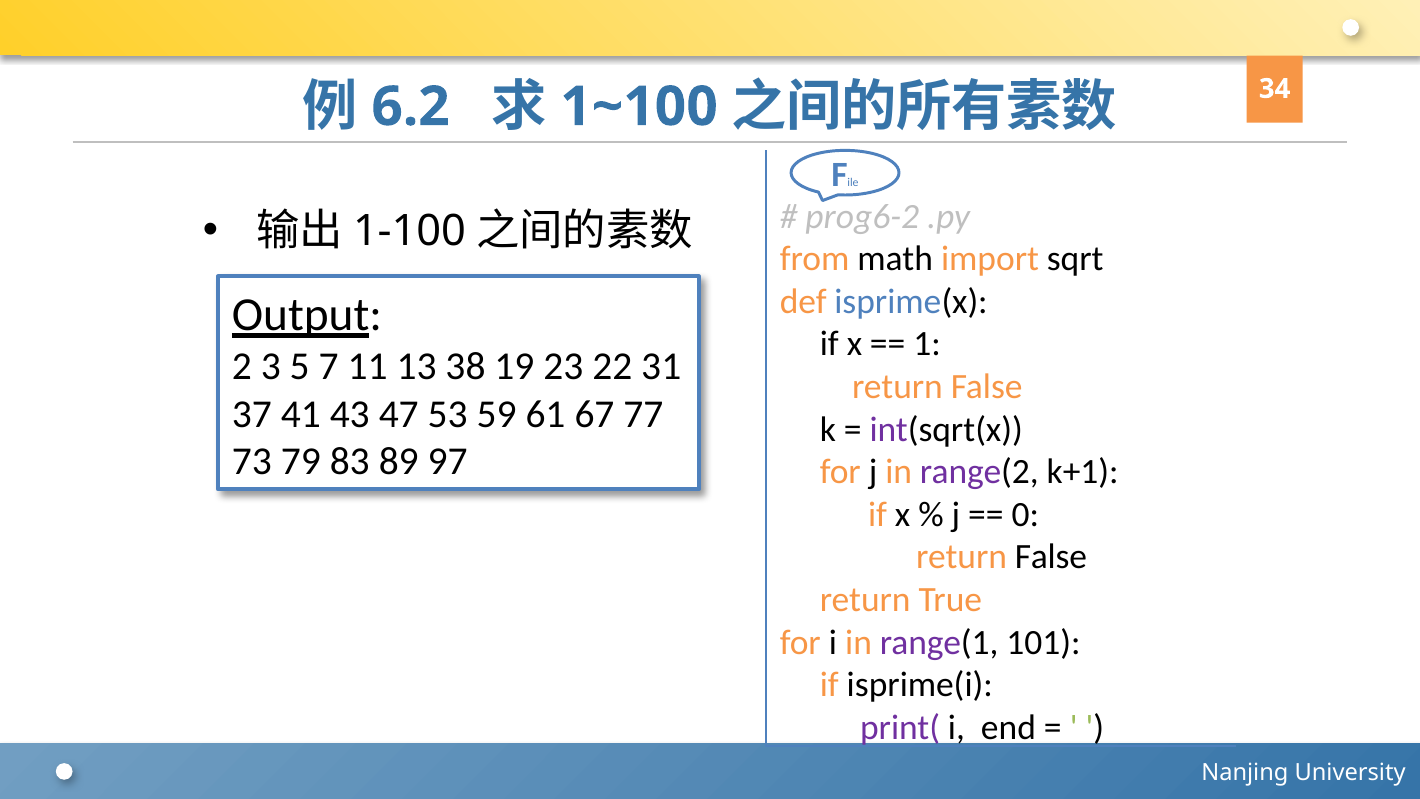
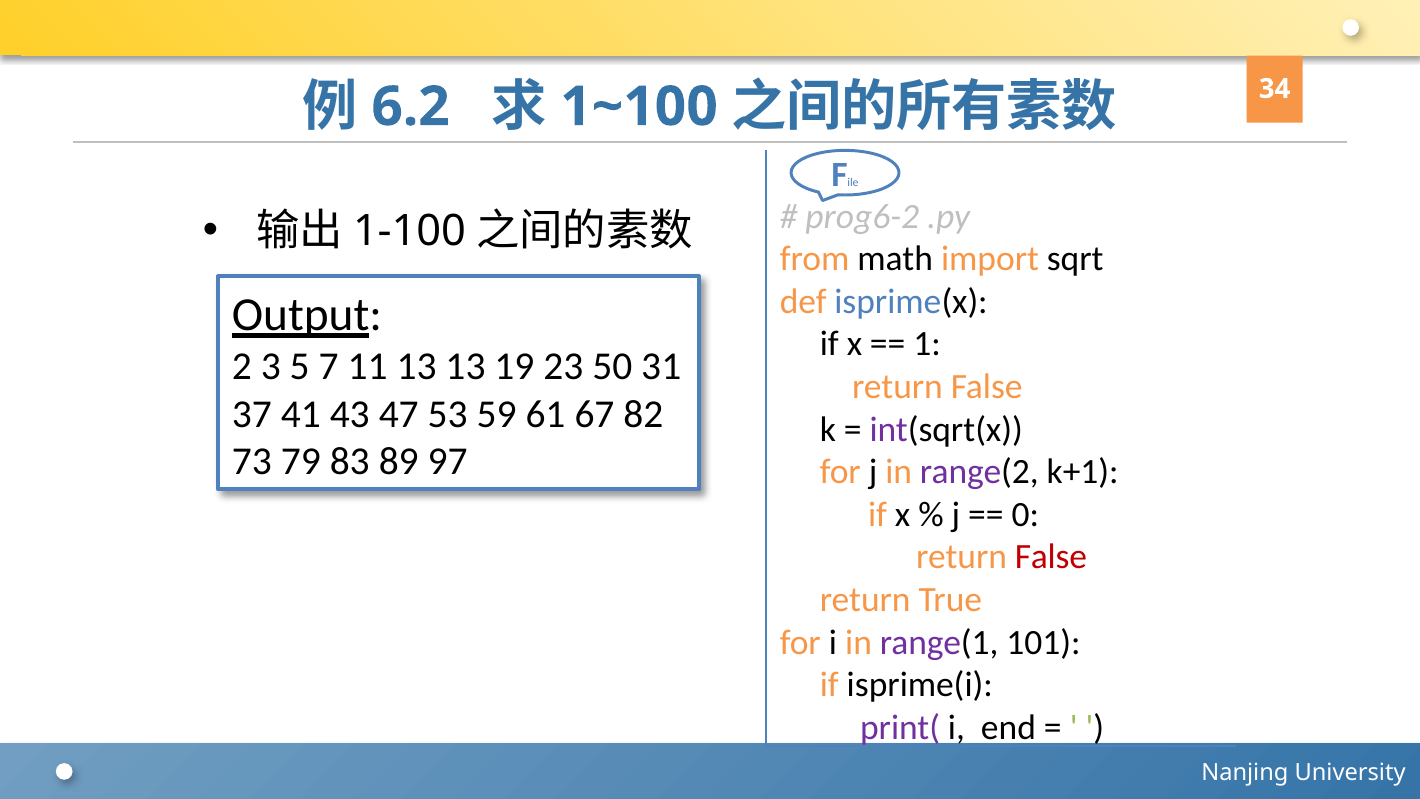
13 38: 38 -> 13
22: 22 -> 50
77: 77 -> 82
False at (1051, 557) colour: black -> red
